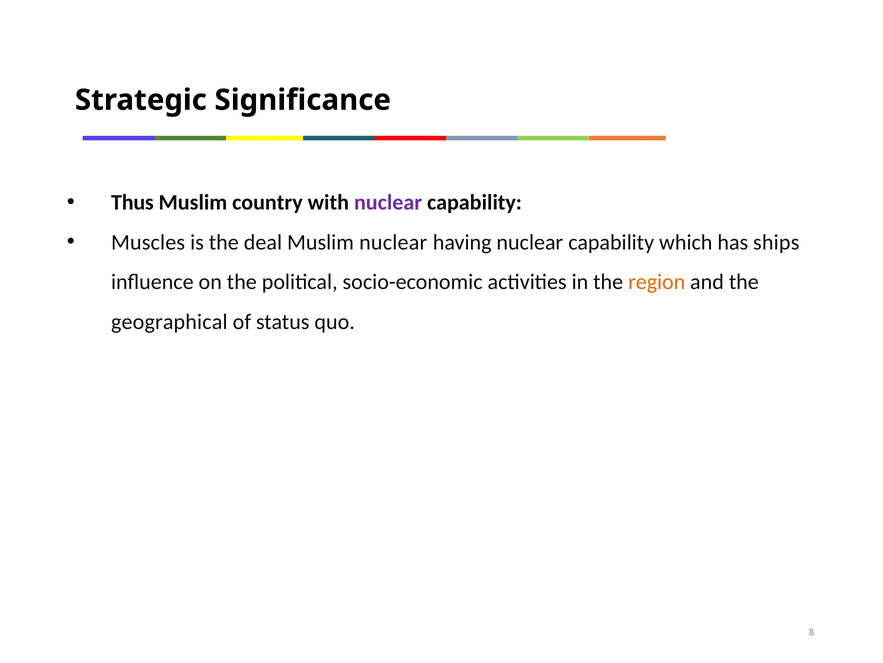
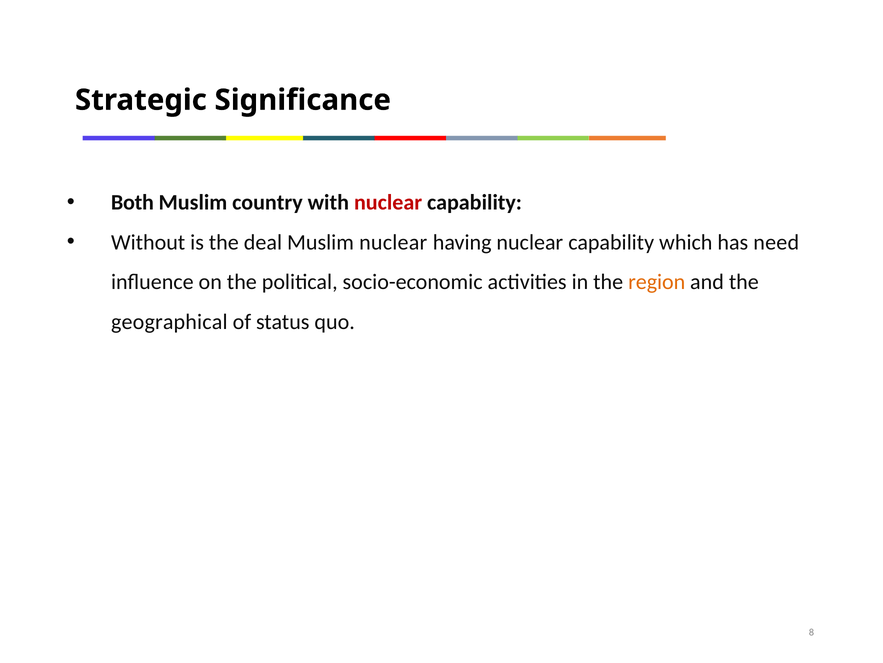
Thus: Thus -> Both
nuclear at (388, 202) colour: purple -> red
Muscles: Muscles -> Without
ships: ships -> need
